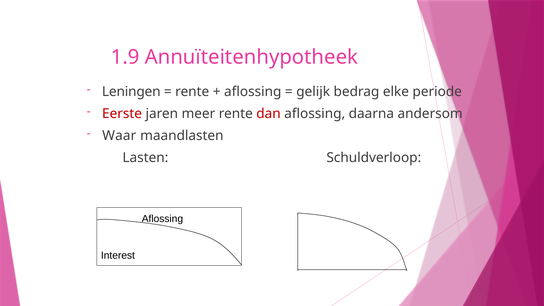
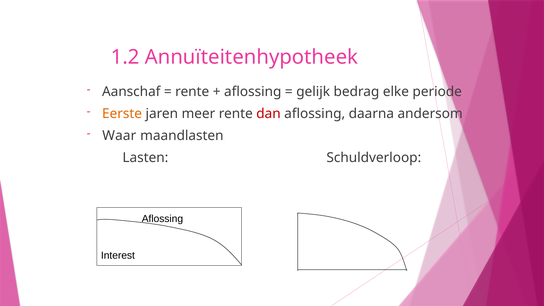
1.9: 1.9 -> 1.2
Leningen: Leningen -> Aanschaf
Eerste colour: red -> orange
